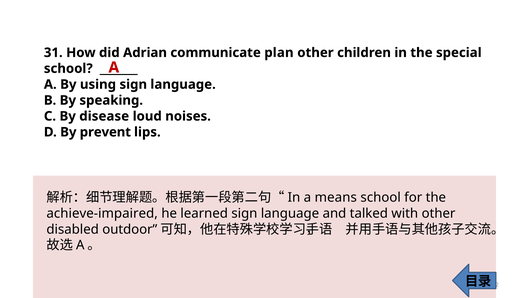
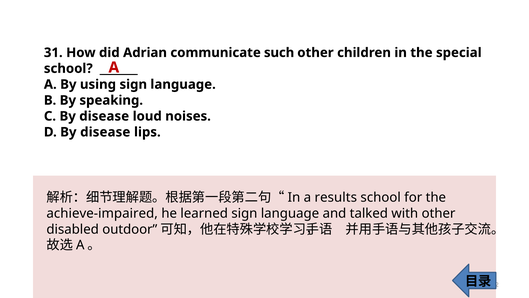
plan: plan -> such
D By prevent: prevent -> disease
means: means -> results
